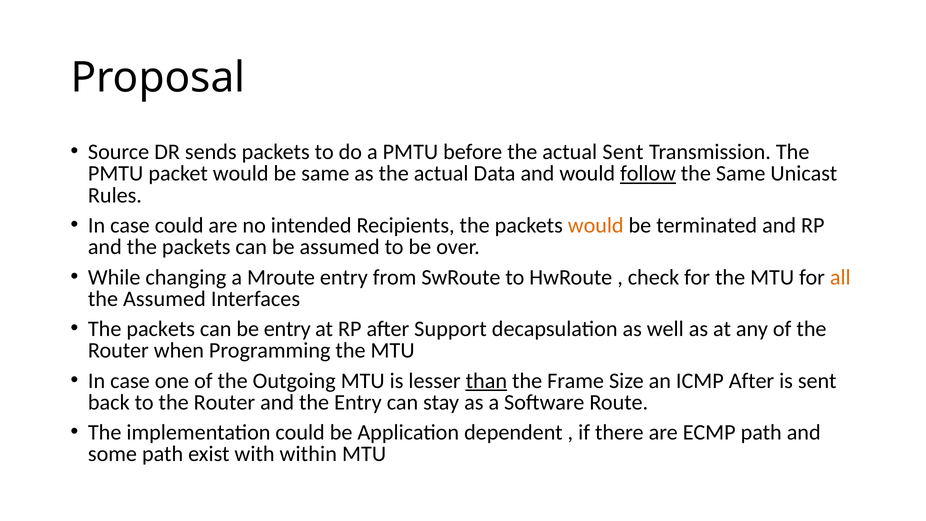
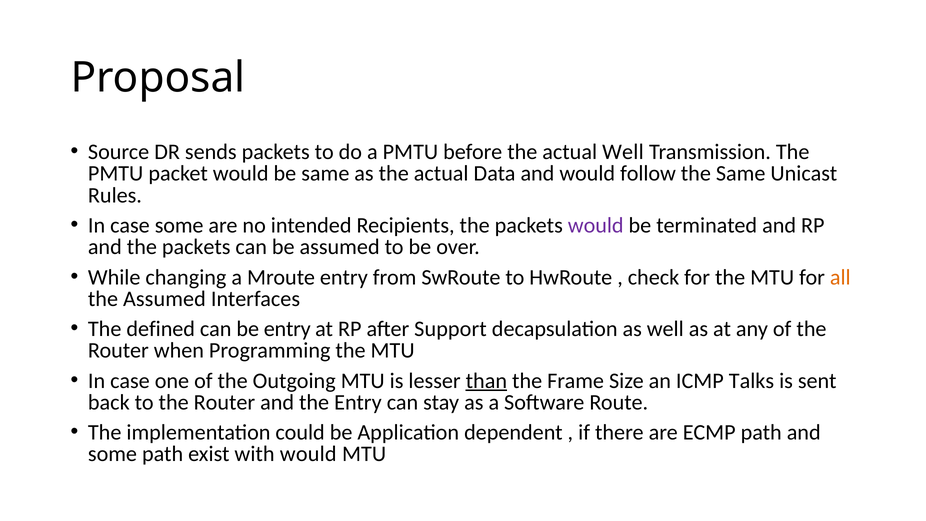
actual Sent: Sent -> Well
follow underline: present -> none
case could: could -> some
would at (596, 225) colour: orange -> purple
packets at (161, 329): packets -> defined
ICMP After: After -> Talks
with within: within -> would
